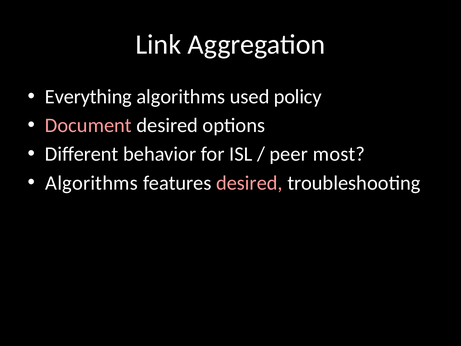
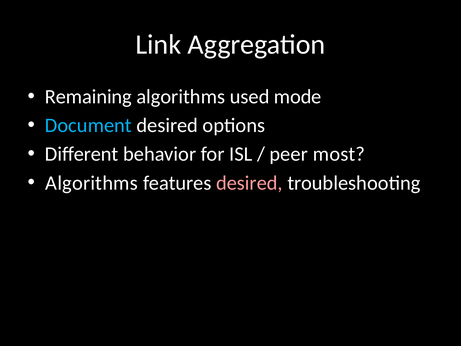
Everything: Everything -> Remaining
policy: policy -> mode
Document colour: pink -> light blue
